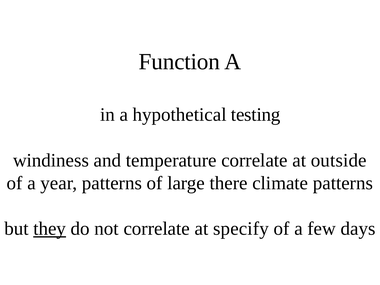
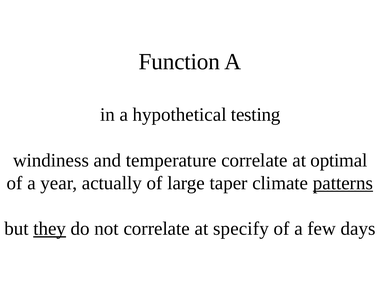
outside: outside -> optimal
year patterns: patterns -> actually
there: there -> taper
patterns at (343, 183) underline: none -> present
